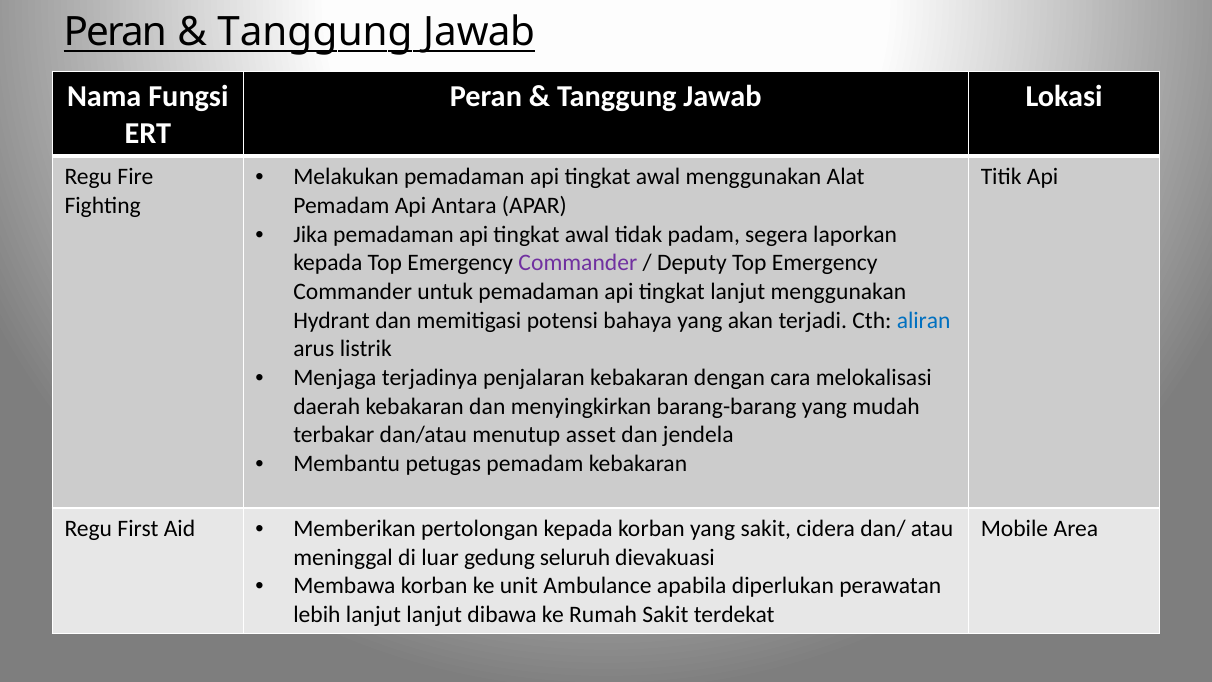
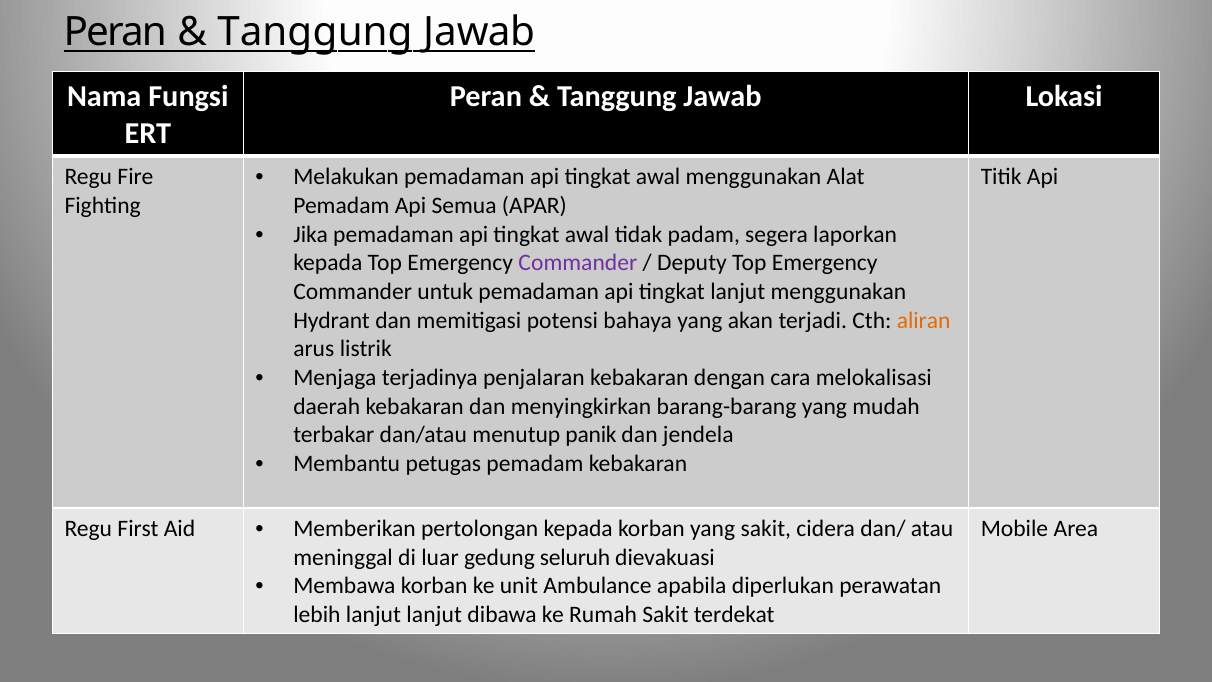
Antara: Antara -> Semua
aliran colour: blue -> orange
asset: asset -> panik
